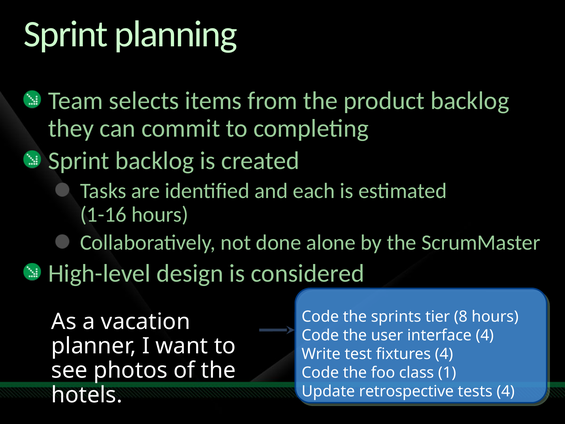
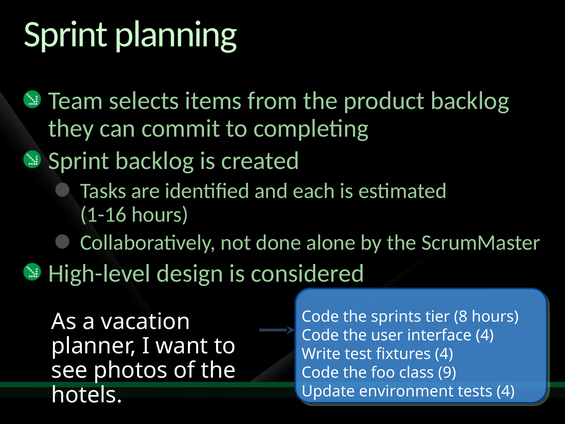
1: 1 -> 9
retrospective: retrospective -> environment
